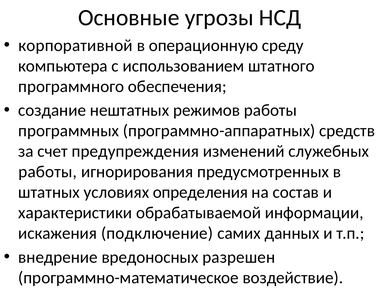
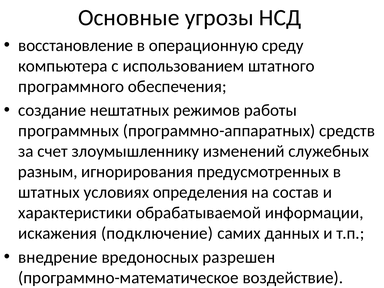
корпоративной: корпоративной -> восстановление
предупреждения: предупреждения -> злоумышленнику
работы at (48, 172): работы -> разным
